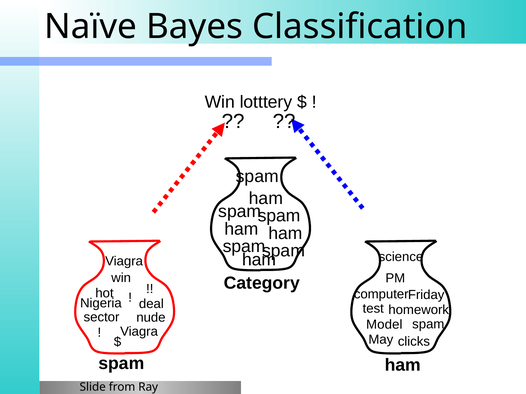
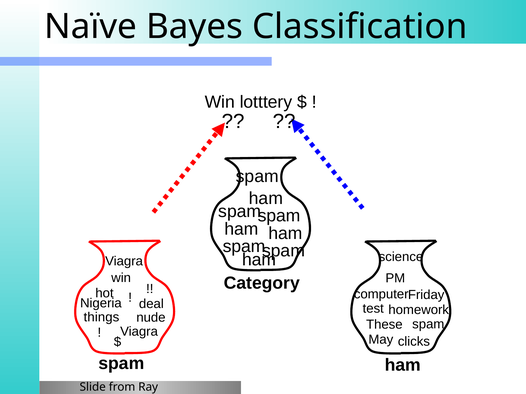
sector: sector -> things
Model: Model -> These
